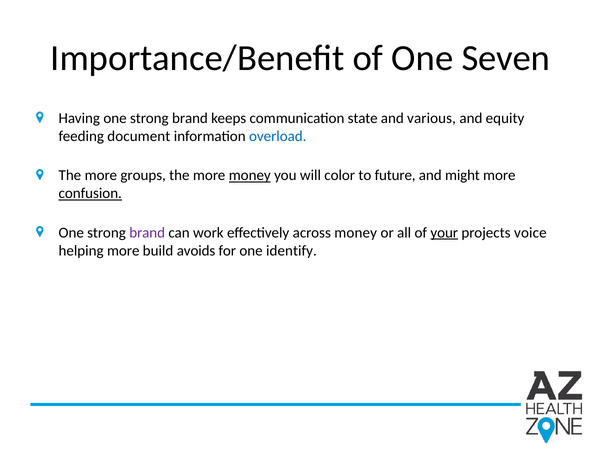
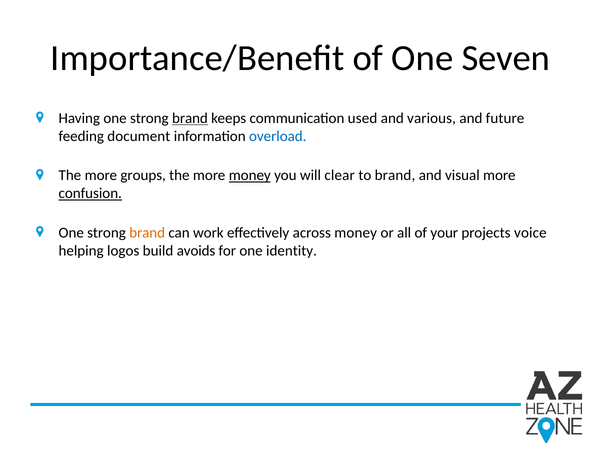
brand at (190, 118) underline: none -> present
state: state -> used
equity: equity -> future
color: color -> clear
to future: future -> brand
might: might -> visual
brand at (147, 232) colour: purple -> orange
your underline: present -> none
helping more: more -> logos
identify: identify -> identity
